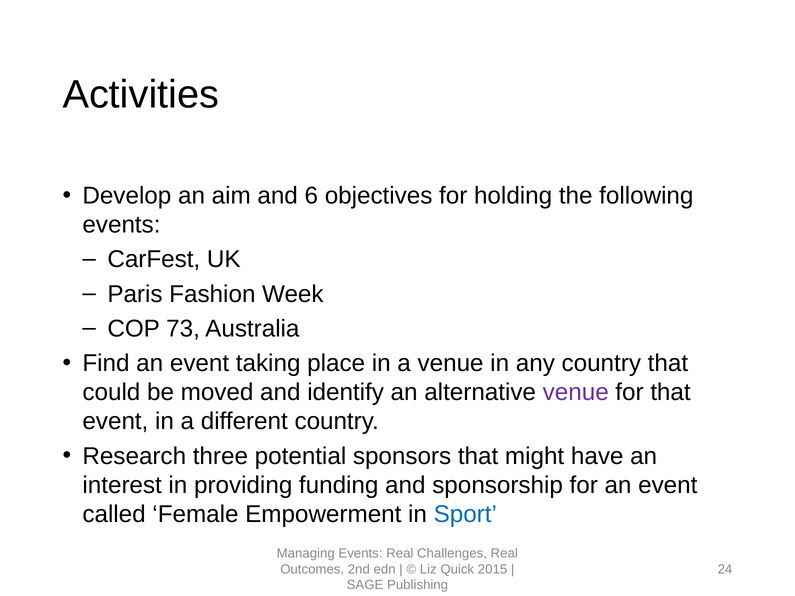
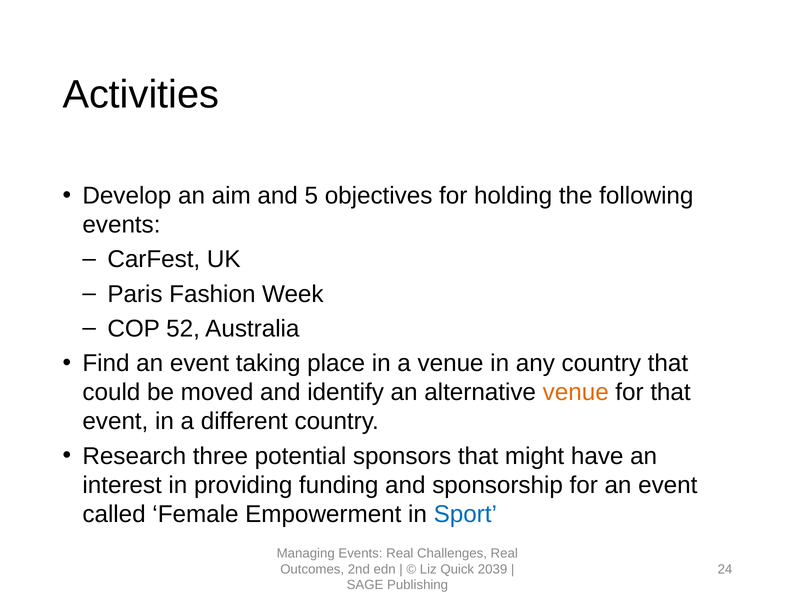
6: 6 -> 5
73: 73 -> 52
venue at (576, 393) colour: purple -> orange
2015: 2015 -> 2039
